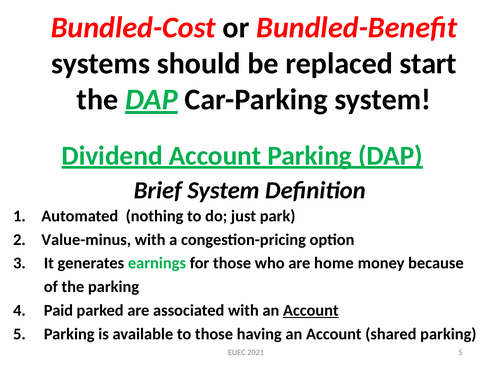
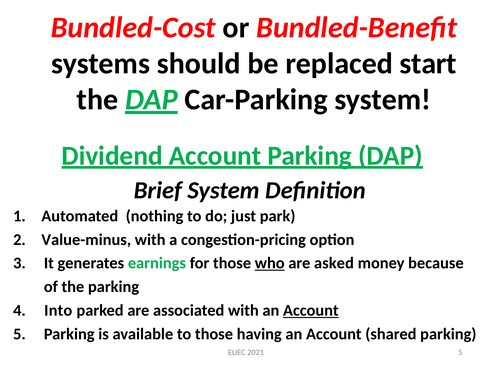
who underline: none -> present
home: home -> asked
Paid: Paid -> Into
